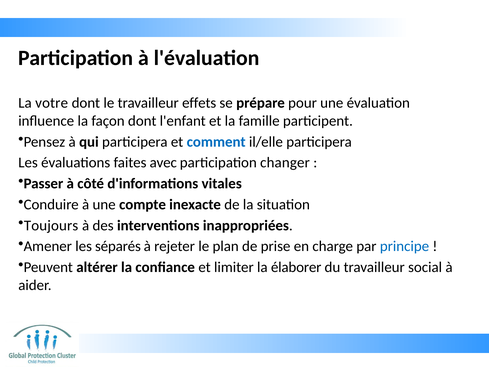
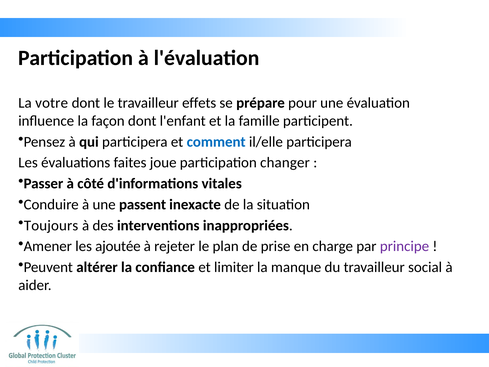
avec: avec -> joue
compte: compte -> passent
séparés: séparés -> ajoutée
principe colour: blue -> purple
élaborer: élaborer -> manque
